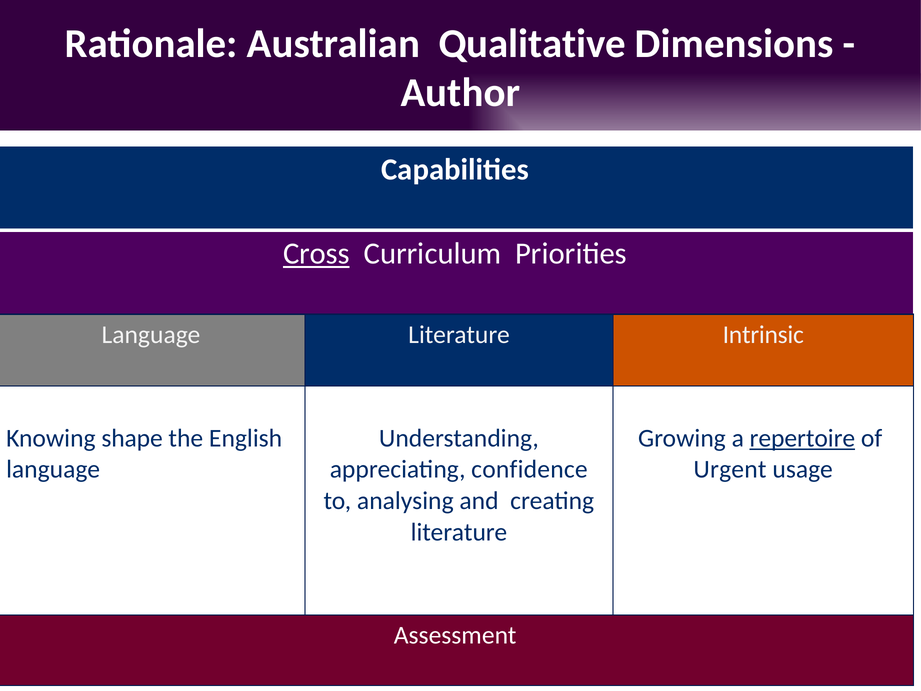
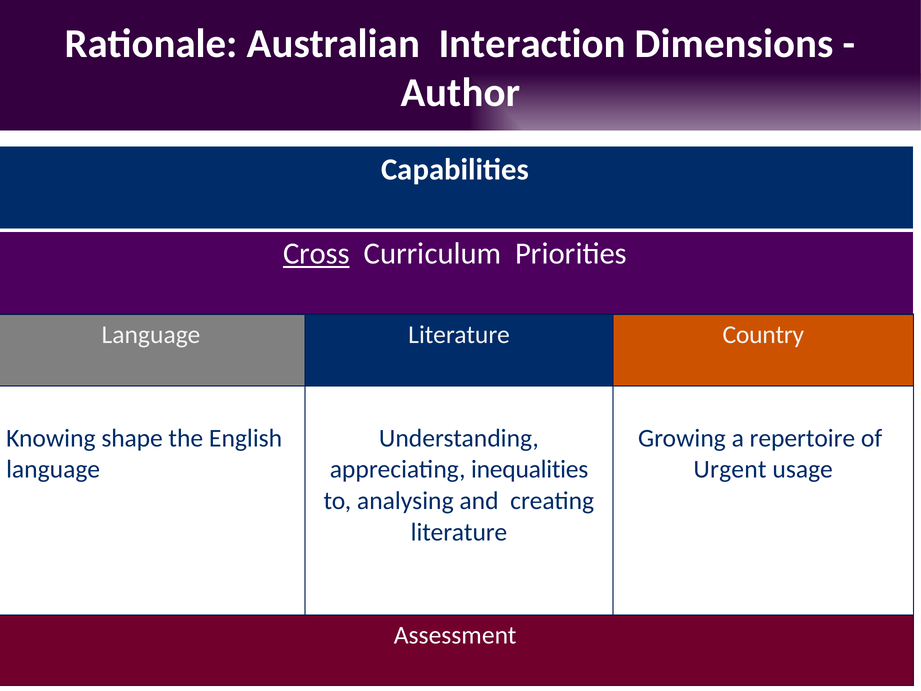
Qualitative: Qualitative -> Interaction
Intrinsic: Intrinsic -> Country
repertoire underline: present -> none
confidence: confidence -> inequalities
